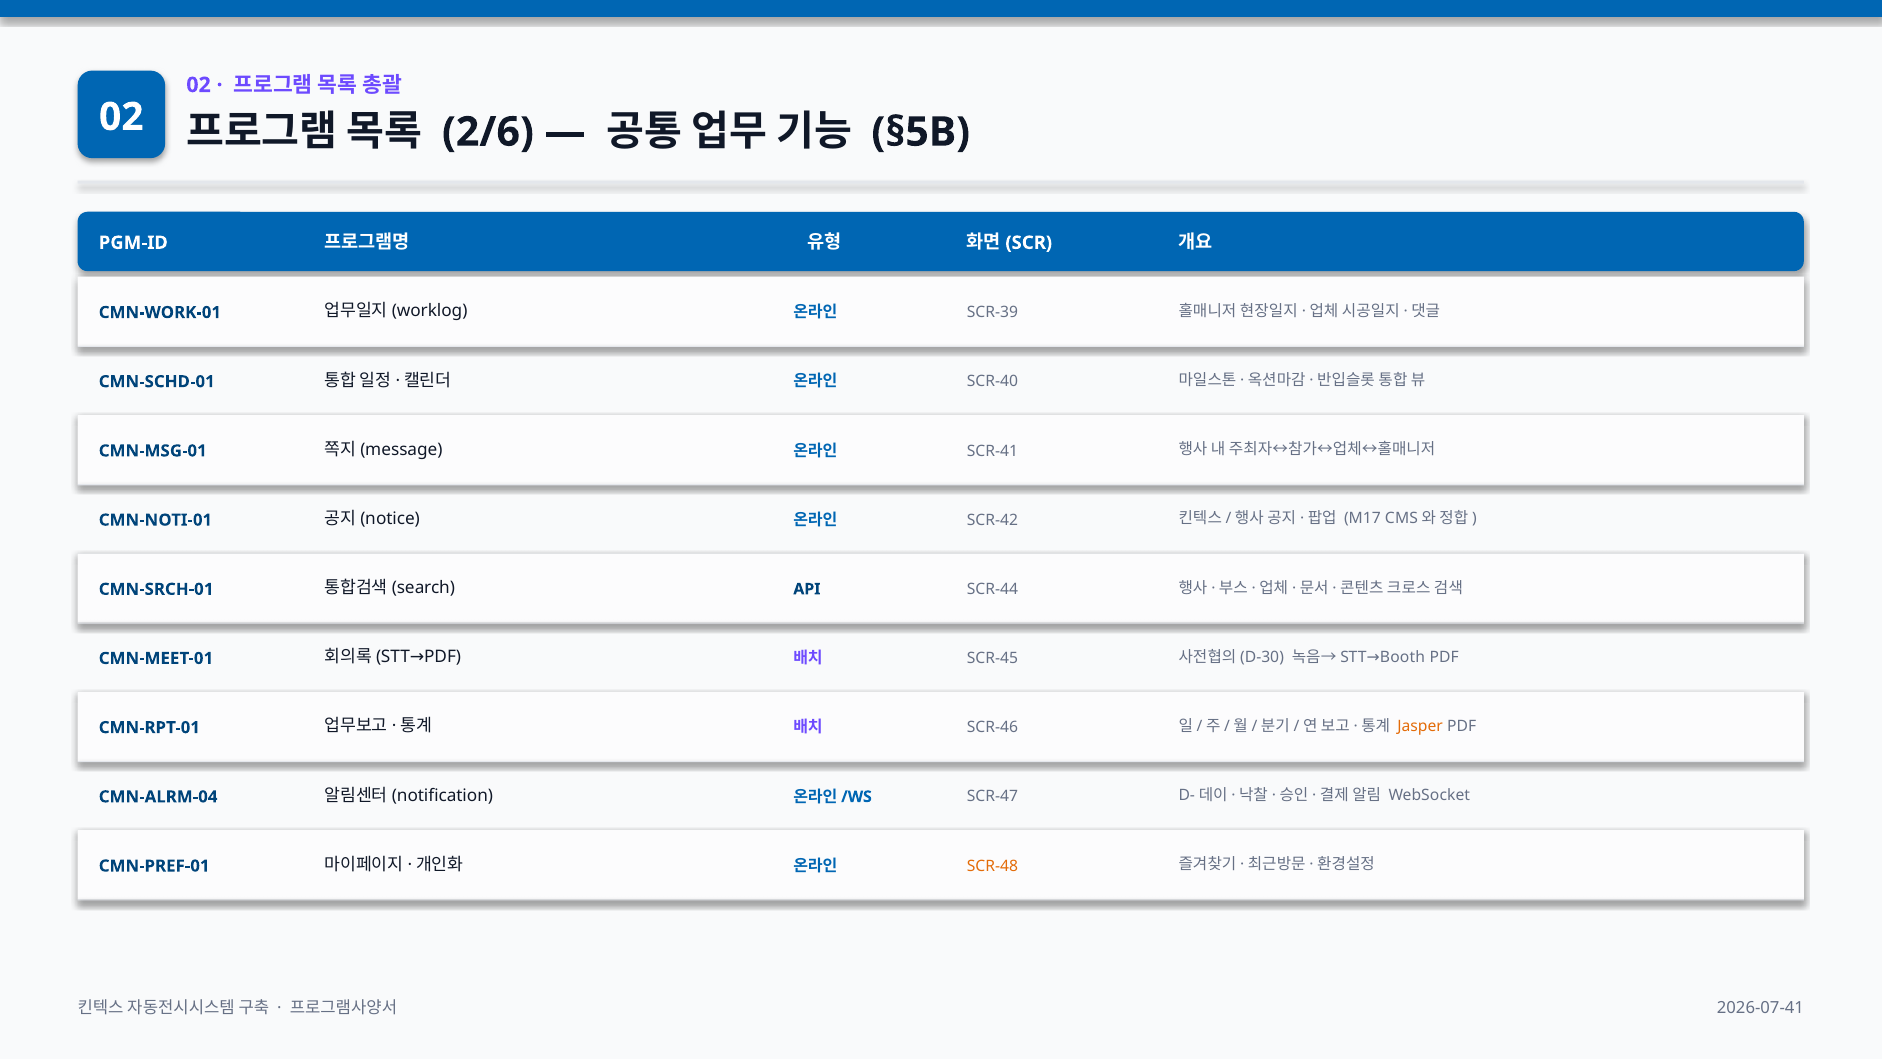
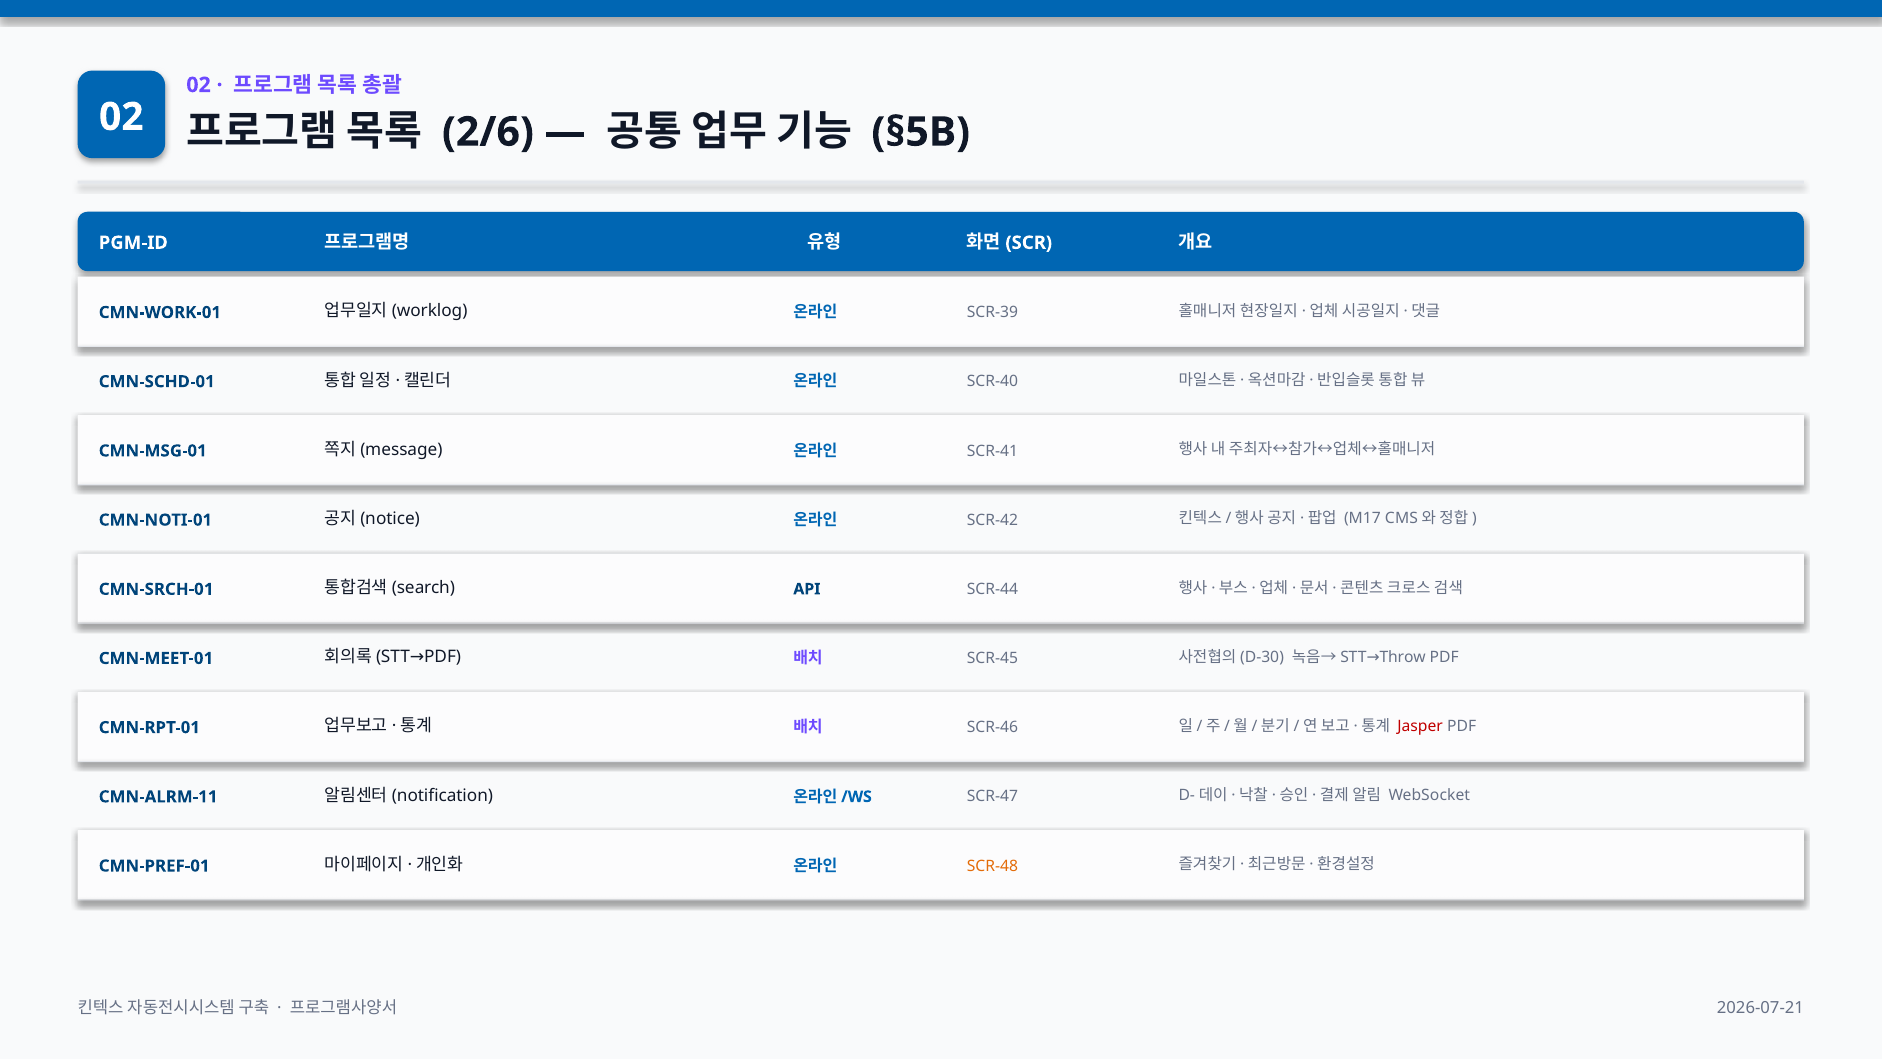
Booth: Booth -> Throw
Jasper colour: orange -> red
CMN-ALRM-04: CMN-ALRM-04 -> CMN-ALRM-11
2026-07-41: 2026-07-41 -> 2026-07-21
